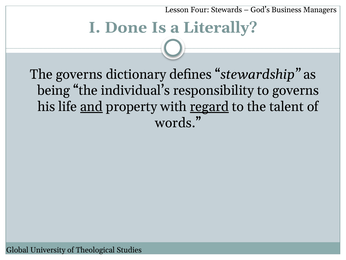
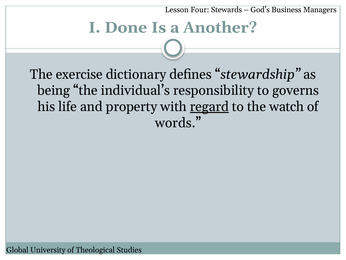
Literally: Literally -> Another
The governs: governs -> exercise
and underline: present -> none
talent: talent -> watch
